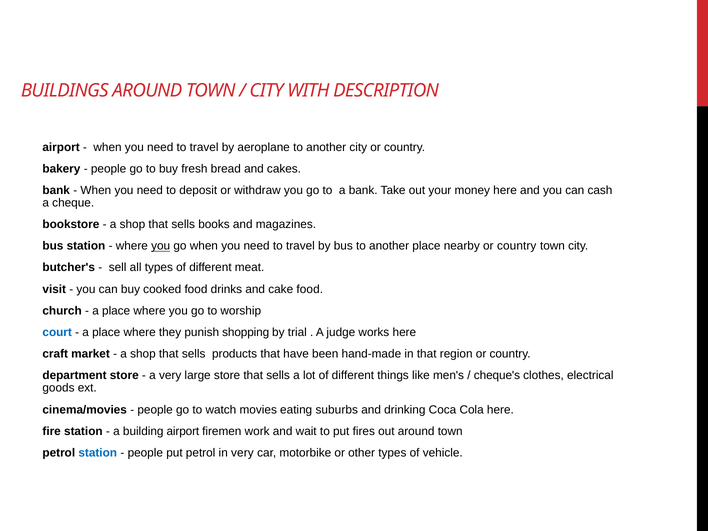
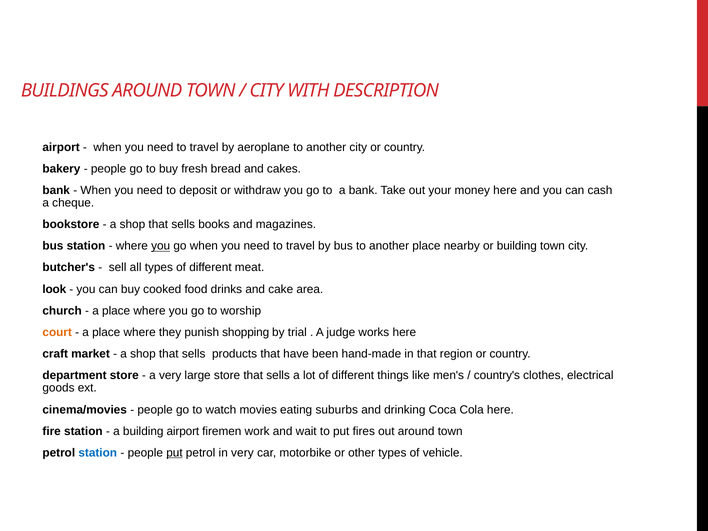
nearby or country: country -> building
visit: visit -> look
cake food: food -> area
court colour: blue -> orange
cheque's: cheque's -> country's
put at (174, 453) underline: none -> present
